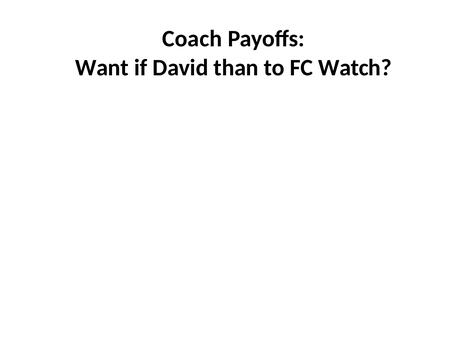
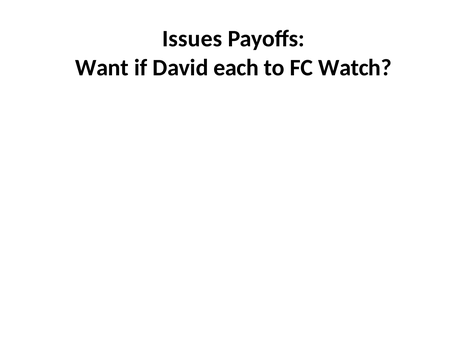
Coach: Coach -> Issues
than: than -> each
